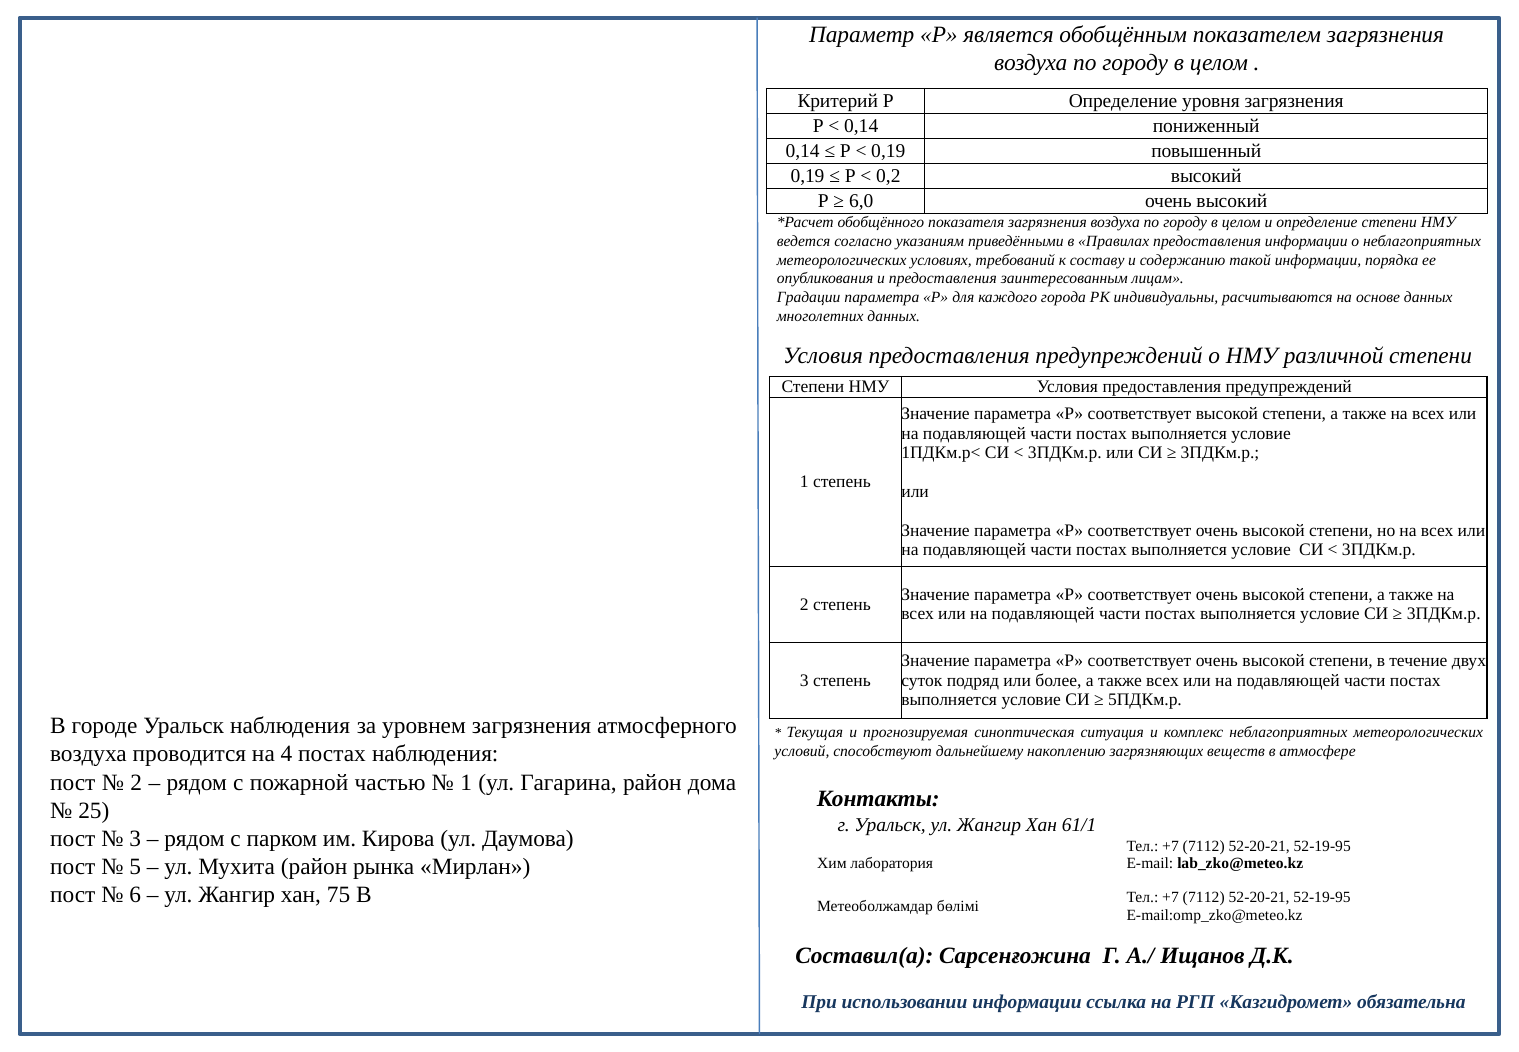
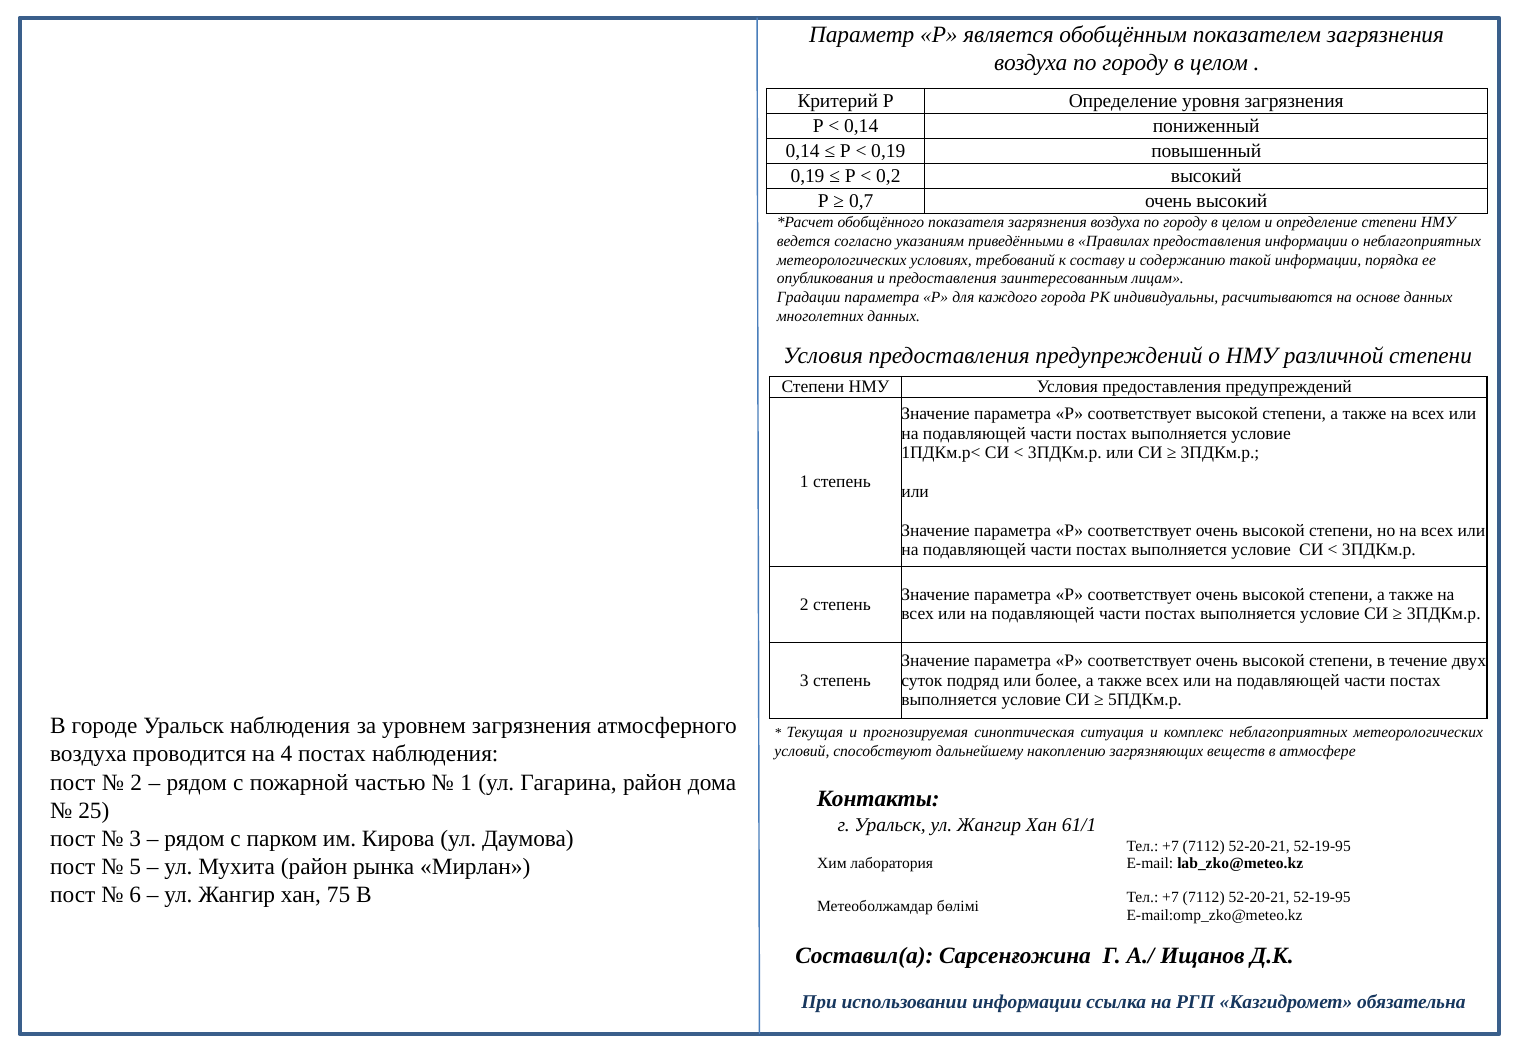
6,0: 6,0 -> 0,7
